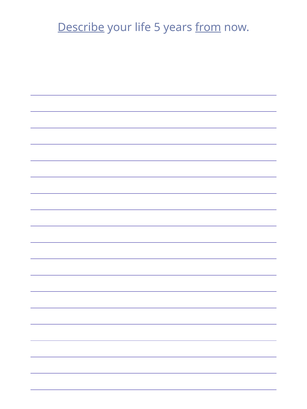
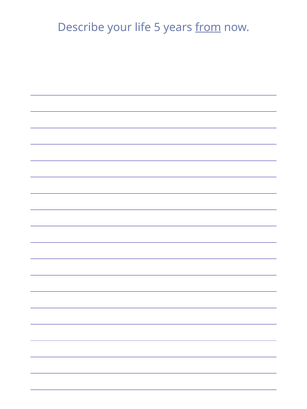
Describe underline: present -> none
